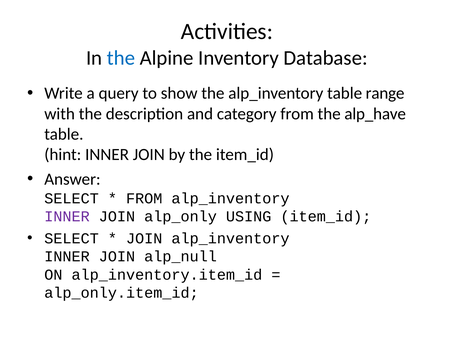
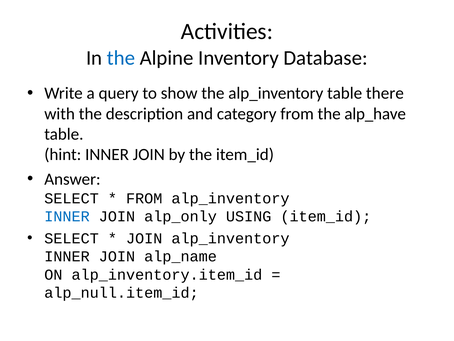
range: range -> there
INNER at (67, 216) colour: purple -> blue
alp_null: alp_null -> alp_name
alp_only.item_id: alp_only.item_id -> alp_null.item_id
